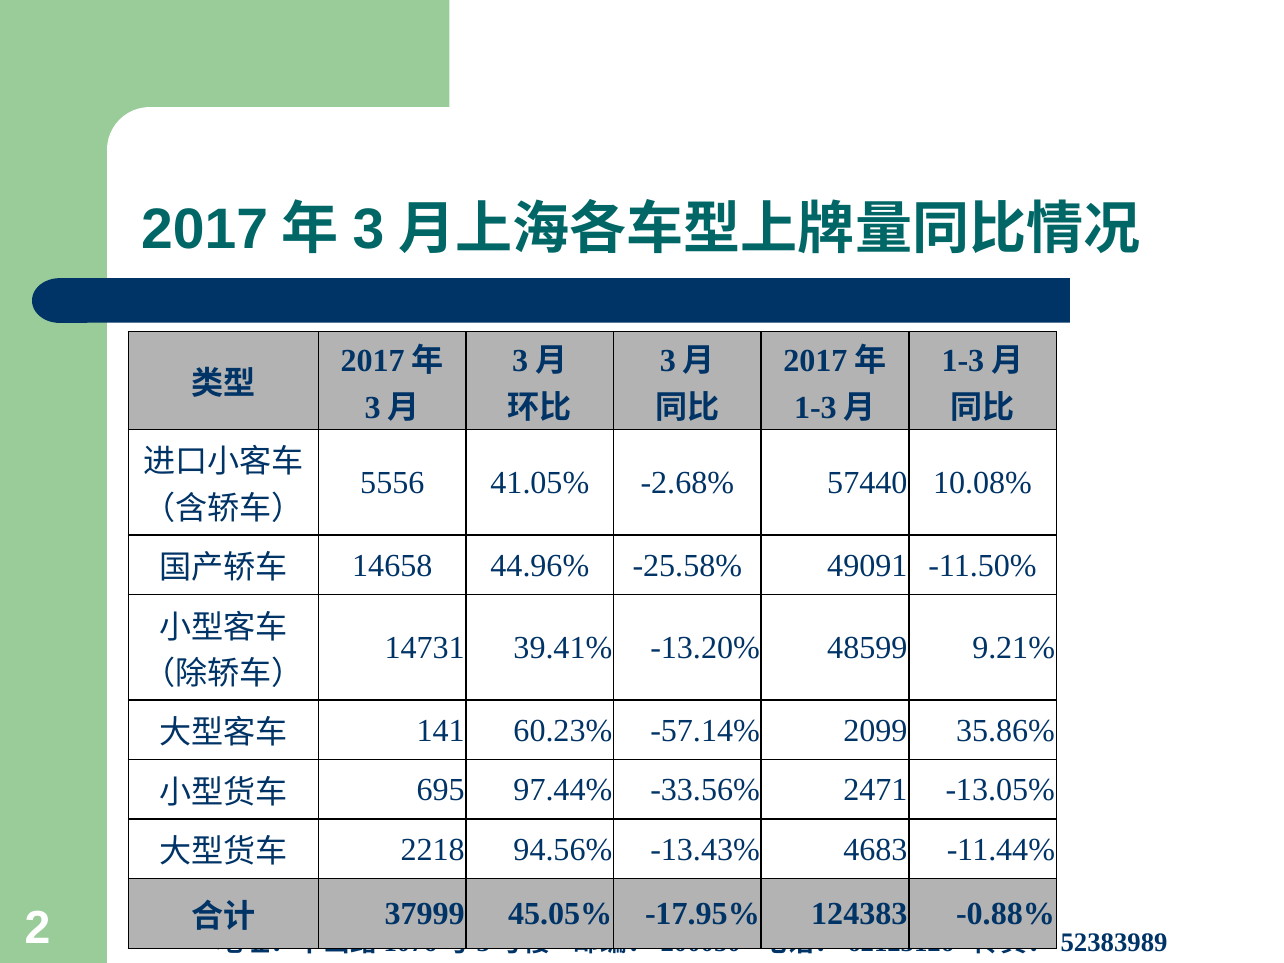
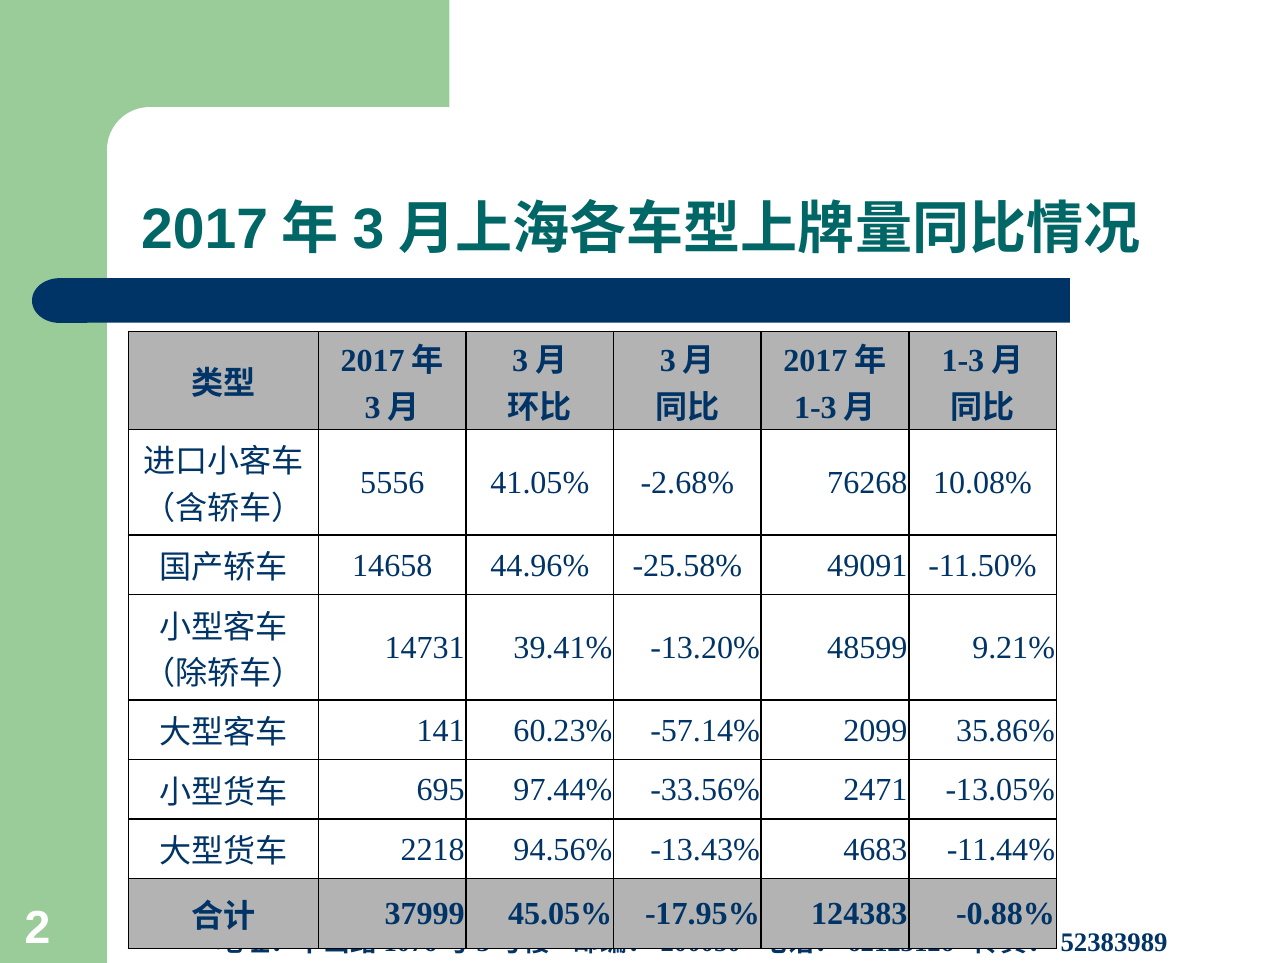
57440: 57440 -> 76268
